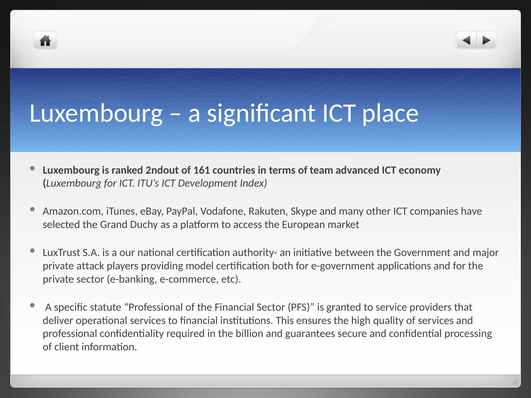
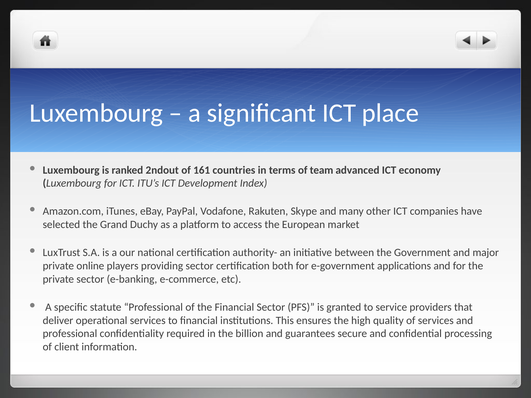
attack: attack -> online
providing model: model -> sector
